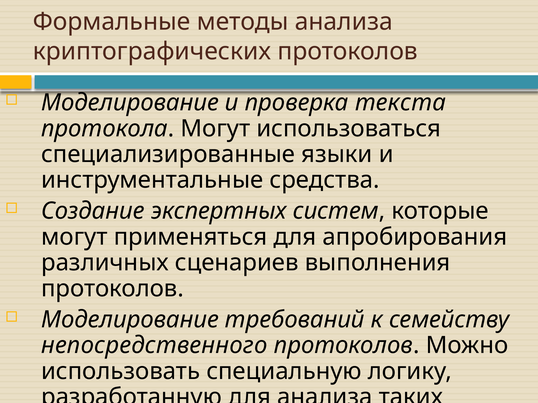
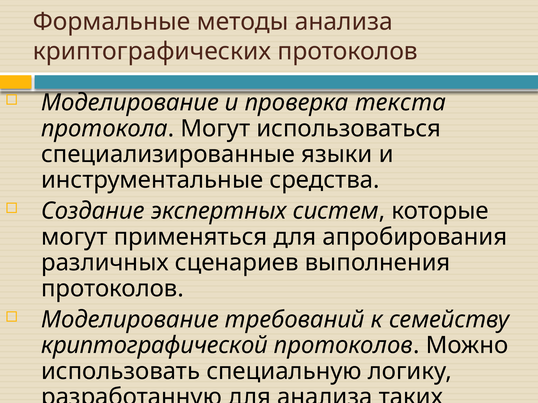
непосредственного: непосредственного -> криптографической
